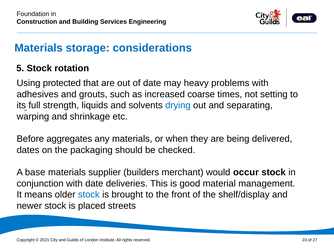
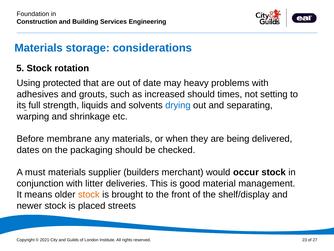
increased coarse: coarse -> should
aggregates: aggregates -> membrane
base: base -> must
with date: date -> litter
stock at (89, 194) colour: blue -> orange
